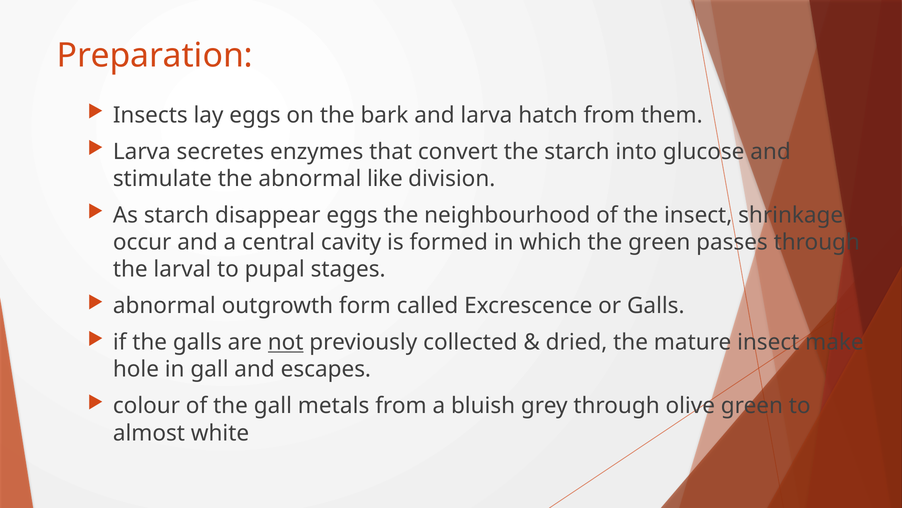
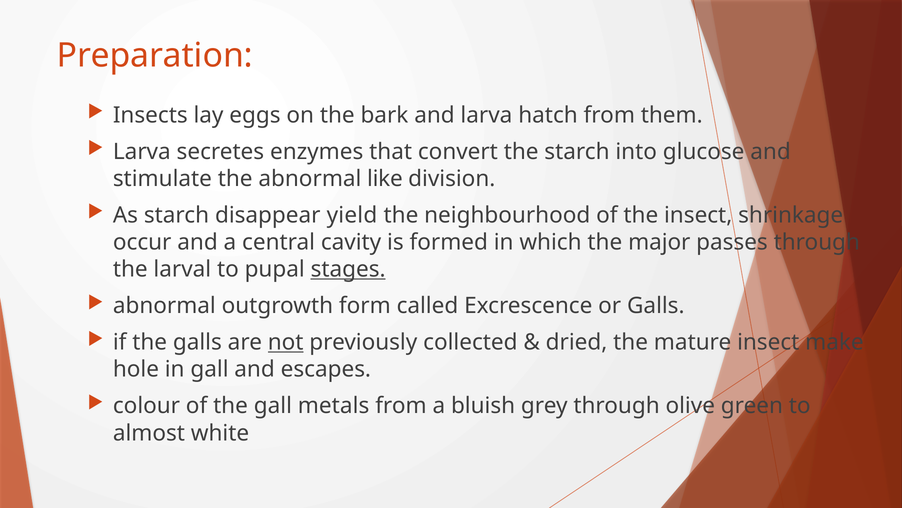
disappear eggs: eggs -> yield
the green: green -> major
stages underline: none -> present
